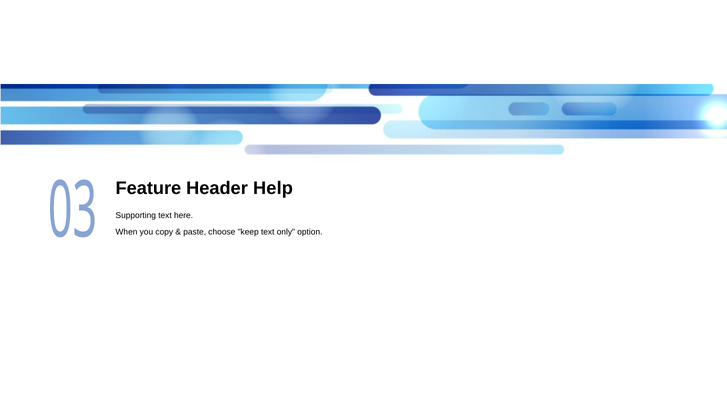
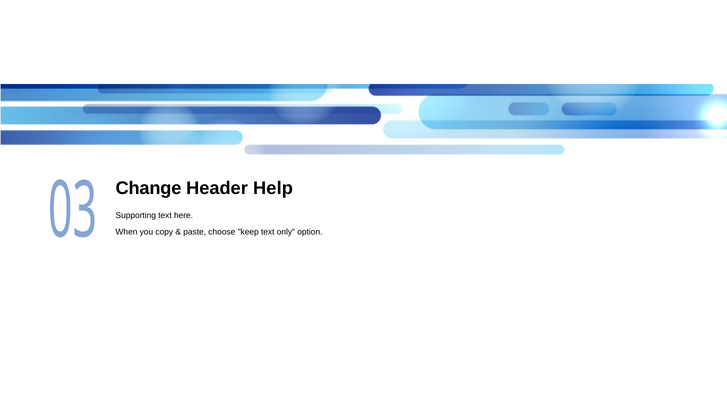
Feature: Feature -> Change
